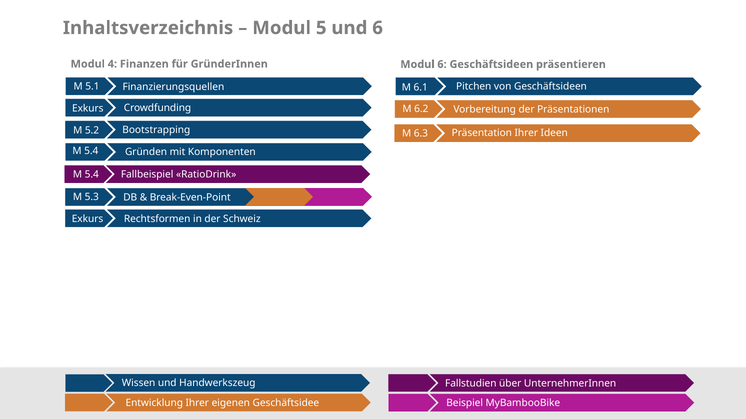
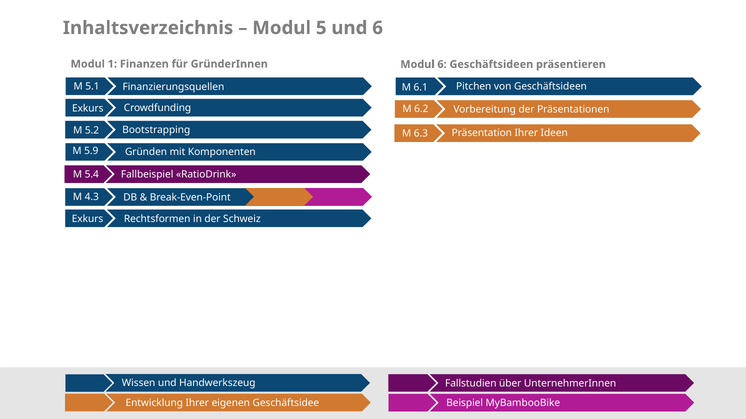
4: 4 -> 1
5.4 at (91, 151): 5.4 -> 5.9
5.3: 5.3 -> 4.3
